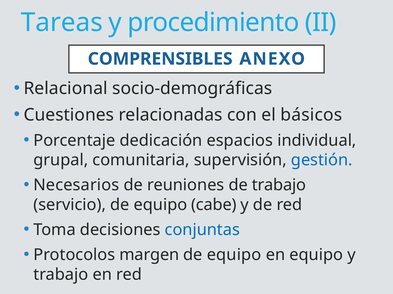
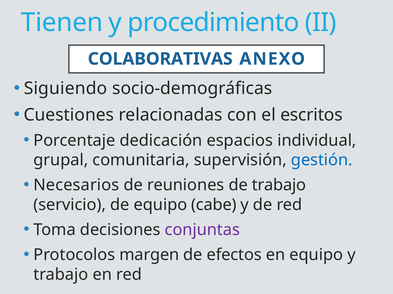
Tareas: Tareas -> Tienen
COMPRENSIBLES: COMPRENSIBLES -> COLABORATIVAS
Relacional: Relacional -> Siguiendo
básicos: básicos -> escritos
conjuntas colour: blue -> purple
equipo at (234, 255): equipo -> efectos
